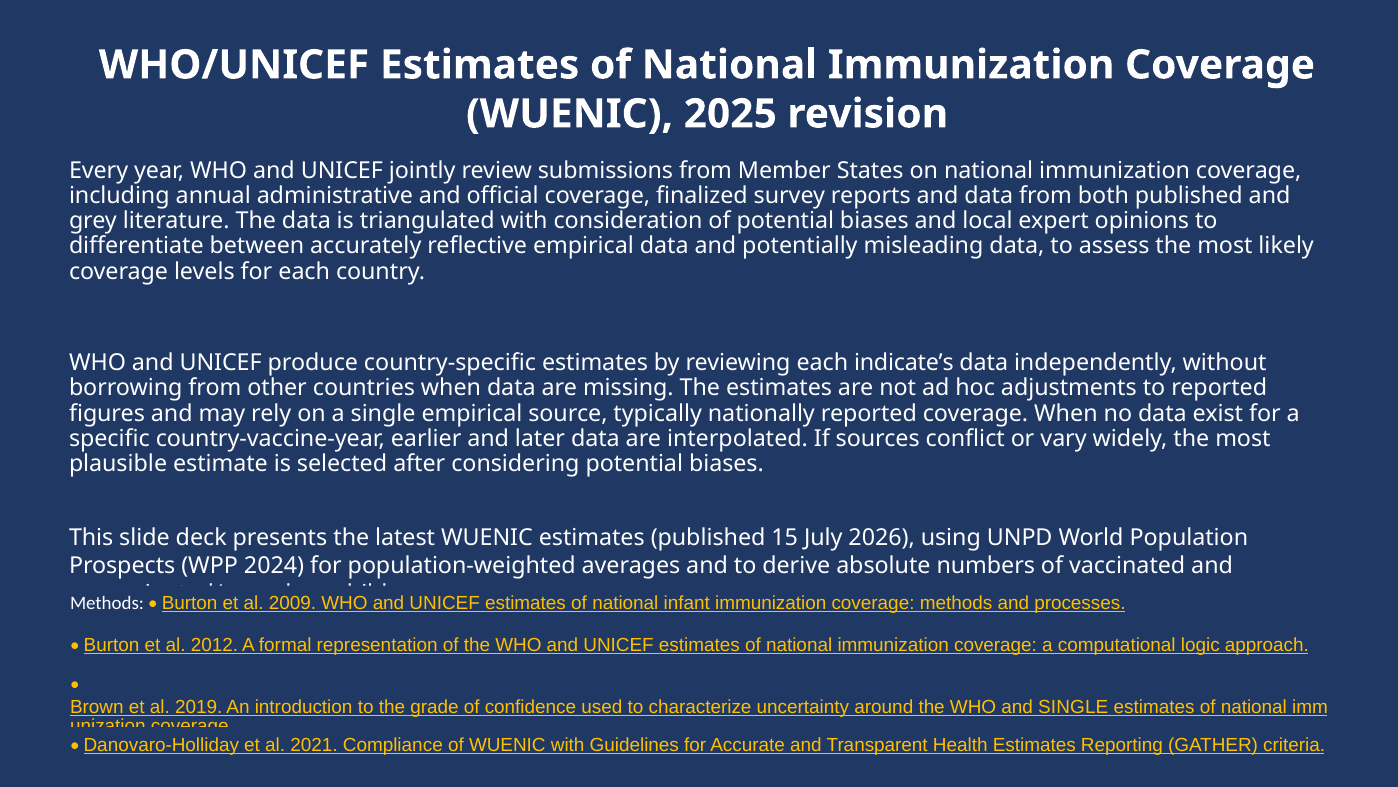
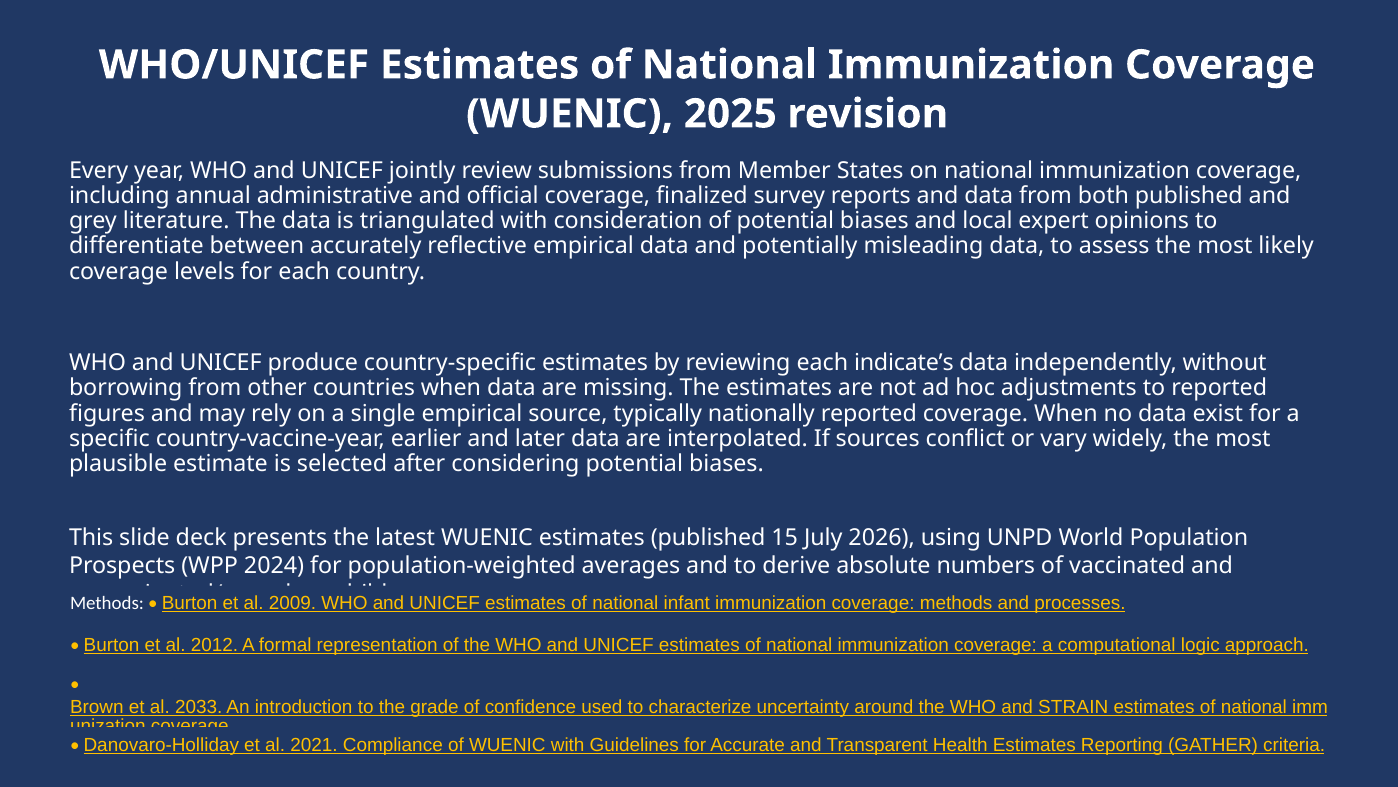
2019: 2019 -> 2033
and SINGLE: SINGLE -> STRAIN
